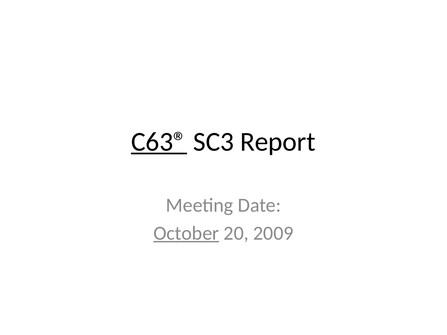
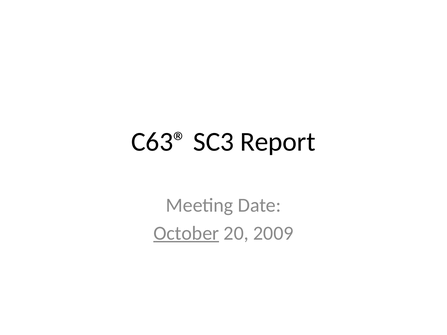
C63® underline: present -> none
